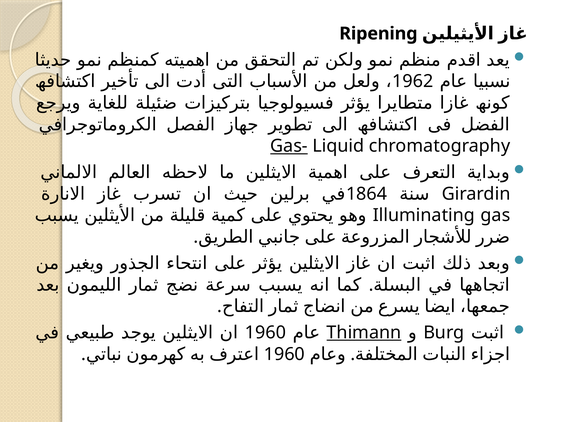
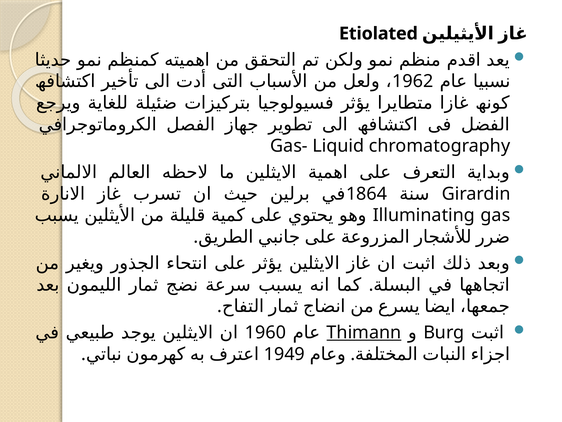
Ripening: Ripening -> Etiolated
Gas- underline: present -> none
1960 at (284, 354): 1960 -> 1949
